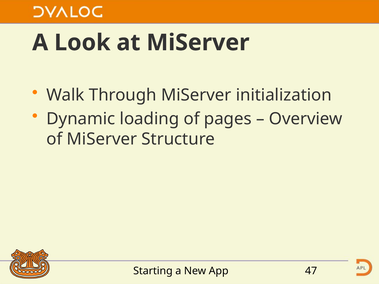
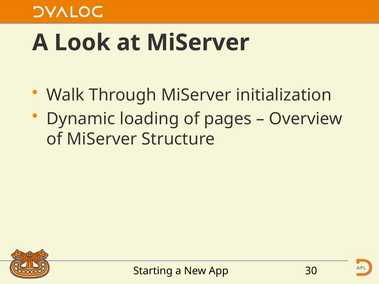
47: 47 -> 30
